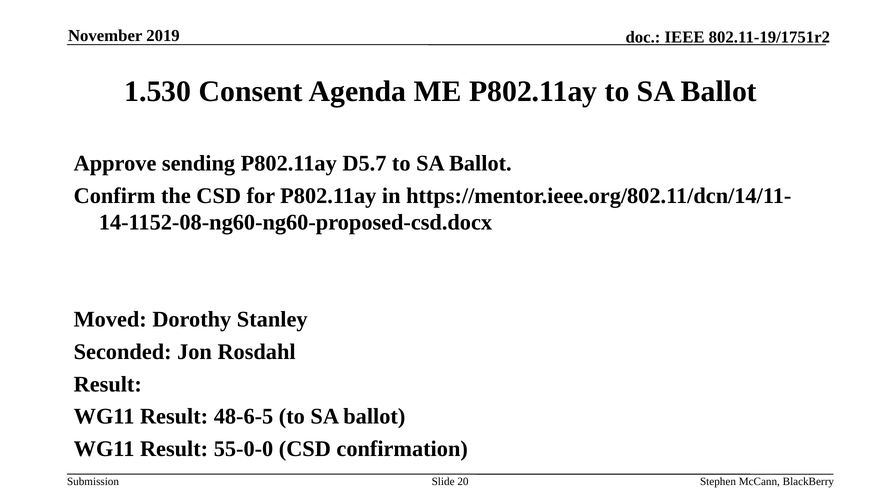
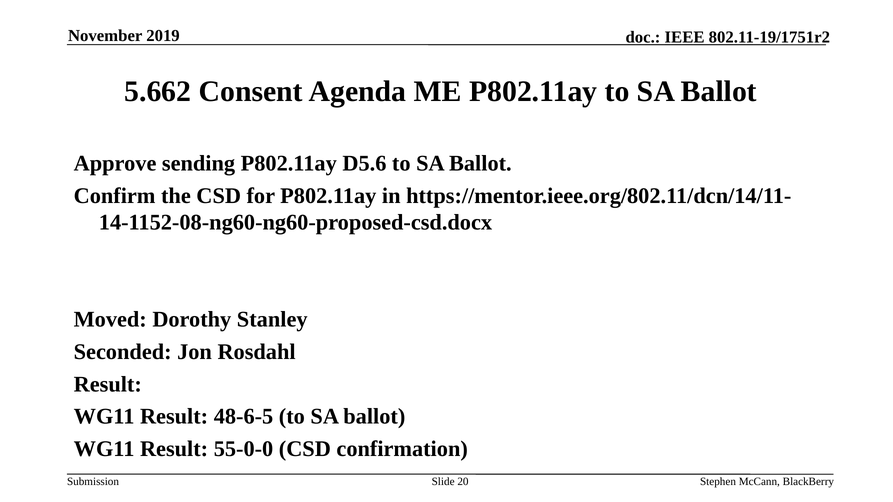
1.530: 1.530 -> 5.662
D5.7: D5.7 -> D5.6
